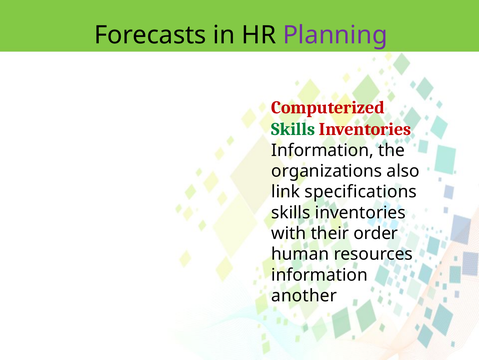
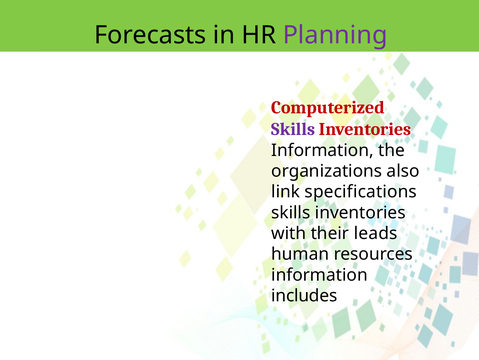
Skills at (293, 129) colour: green -> purple
order: order -> leads
another: another -> includes
